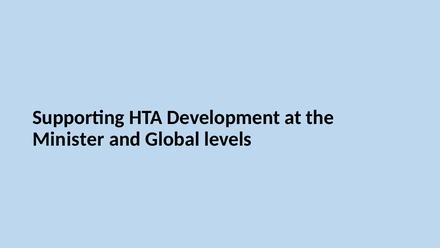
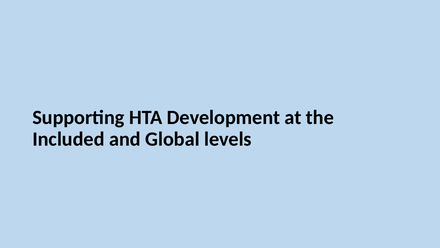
Minister: Minister -> Included
